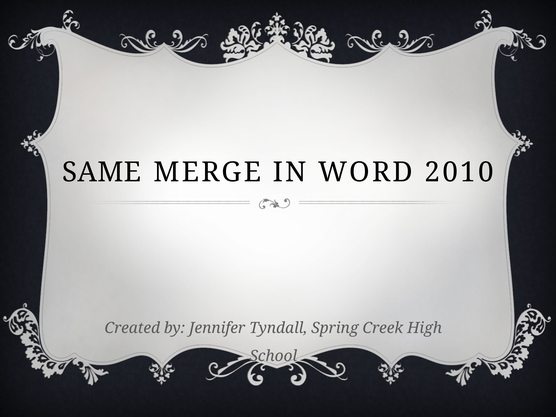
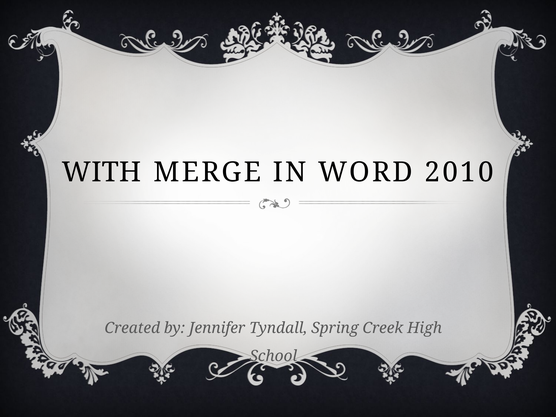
SAME: SAME -> WITH
